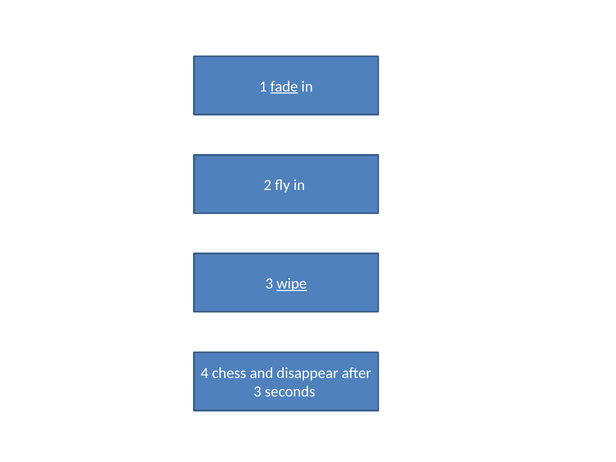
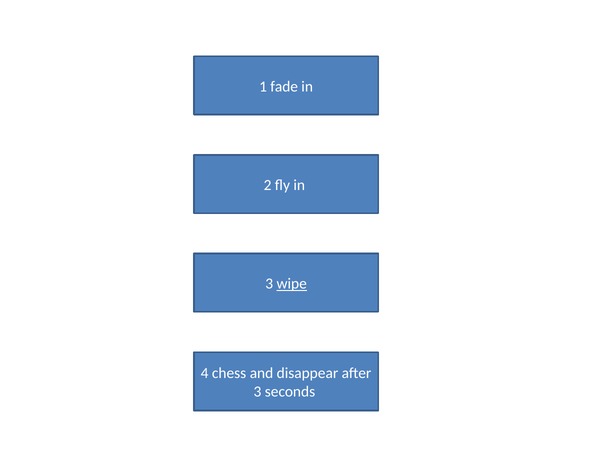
fade underline: present -> none
